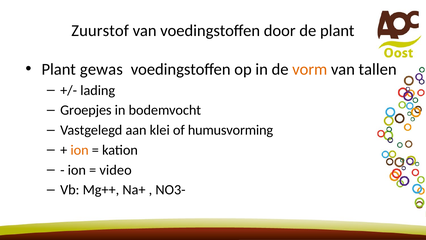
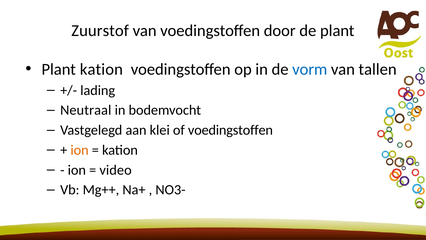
Plant gewas: gewas -> kation
vorm colour: orange -> blue
Groepjes: Groepjes -> Neutraal
of humusvorming: humusvorming -> voedingstoffen
